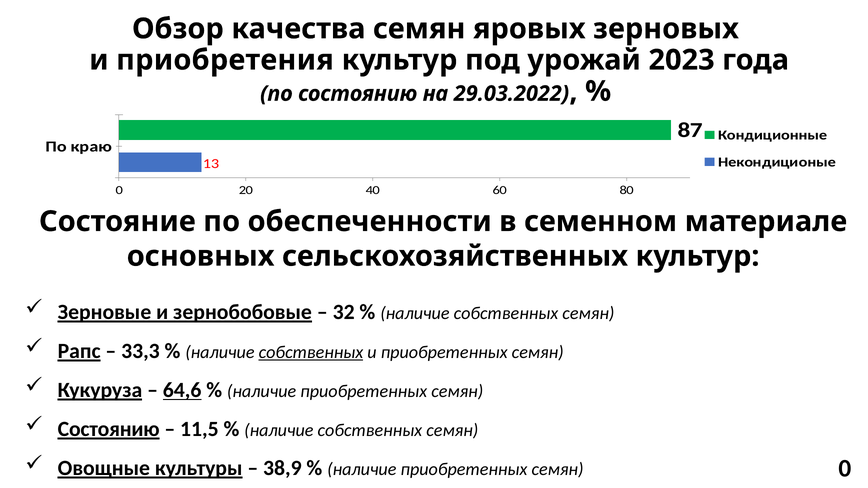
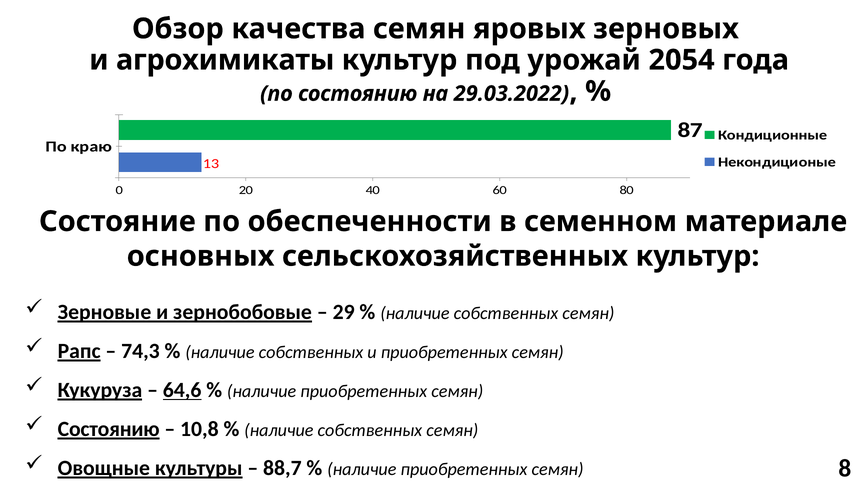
приобретения: приобретения -> агрохимикаты
2023: 2023 -> 2054
32: 32 -> 29
33,3: 33,3 -> 74,3
собственных at (311, 353) underline: present -> none
11,5: 11,5 -> 10,8
38,9: 38,9 -> 88,7
семян 0: 0 -> 8
